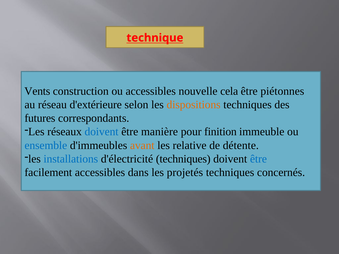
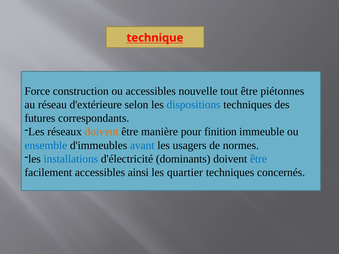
Vents: Vents -> Force
cela: cela -> tout
dispositions colour: orange -> blue
doivent at (102, 132) colour: blue -> orange
avant colour: orange -> blue
relative: relative -> usagers
détente: détente -> normes
d'électricité techniques: techniques -> dominants
dans: dans -> ainsi
projetés: projetés -> quartier
